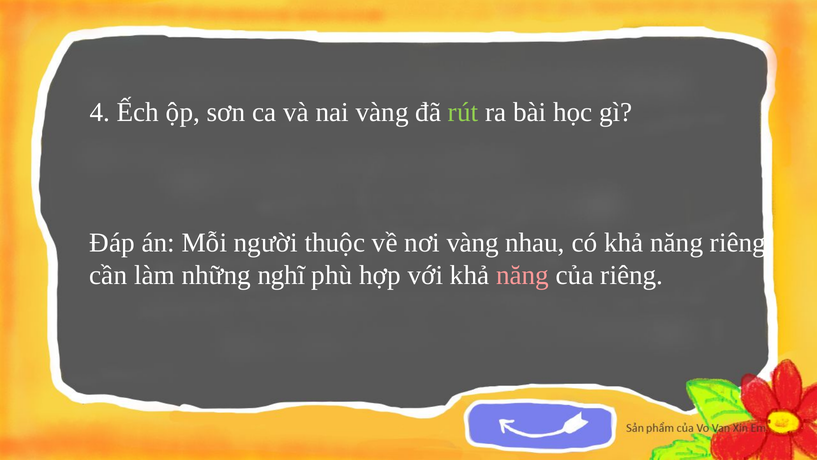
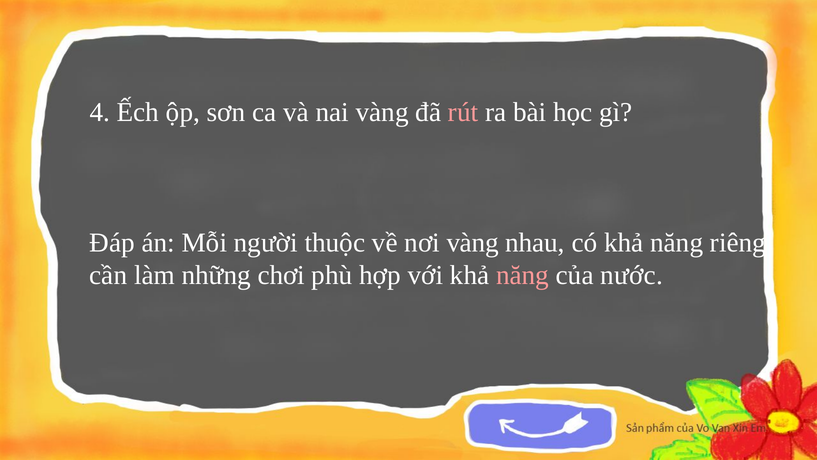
rút colour: light green -> pink
nghĩ: nghĩ -> chơi
của riêng: riêng -> nước
